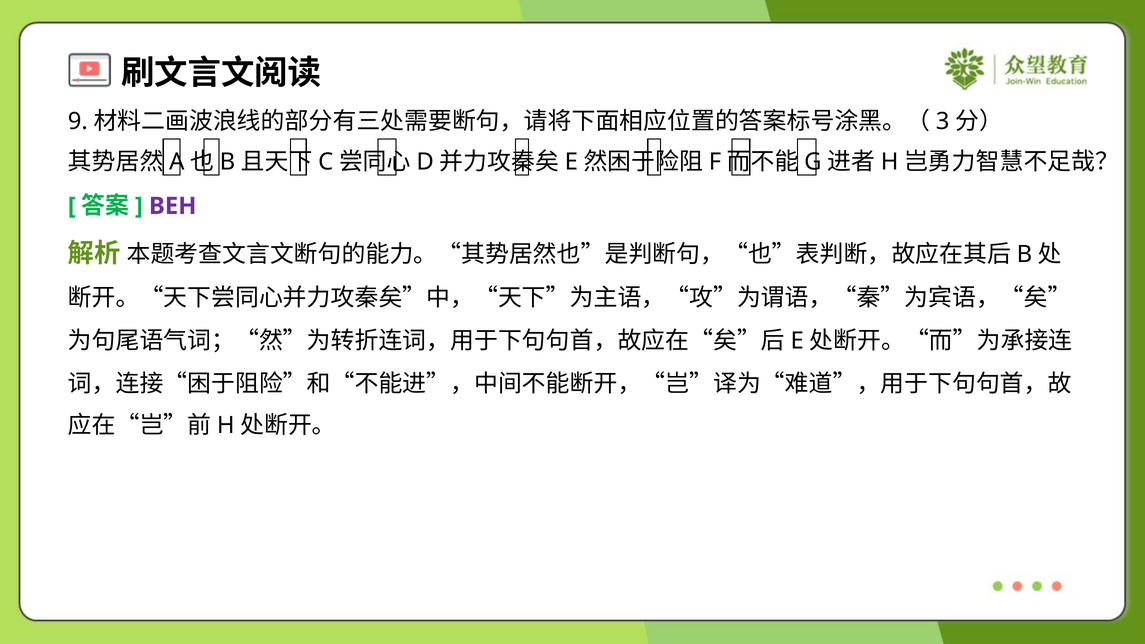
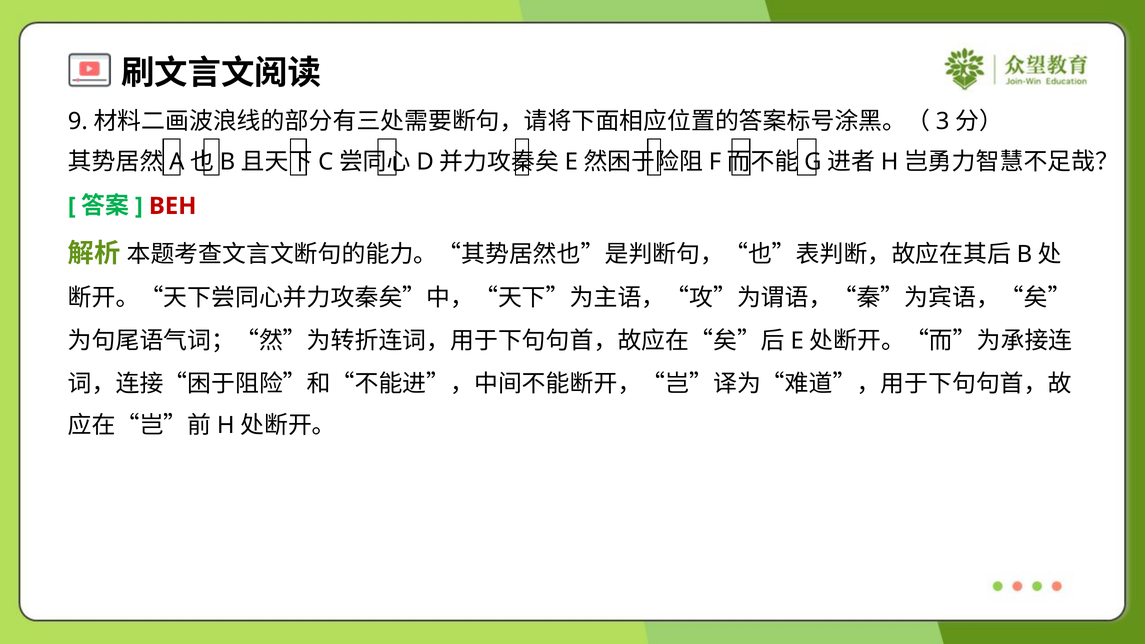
BEH colour: purple -> red
